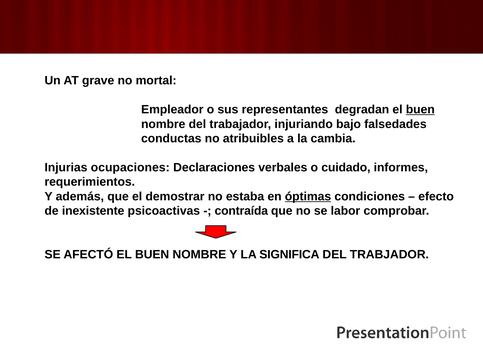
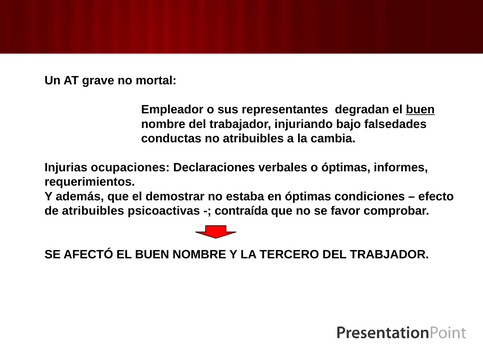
o cuidado: cuidado -> óptimas
óptimas at (308, 197) underline: present -> none
de inexistente: inexistente -> atribuibles
labor: labor -> favor
SIGNIFICA: SIGNIFICA -> TERCERO
